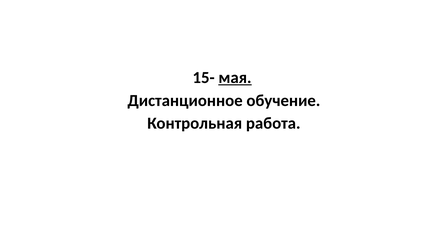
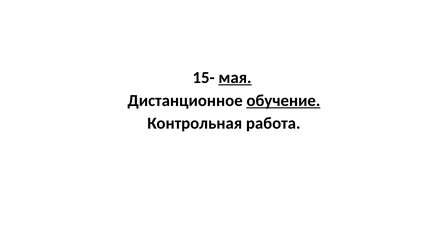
обучение underline: none -> present
